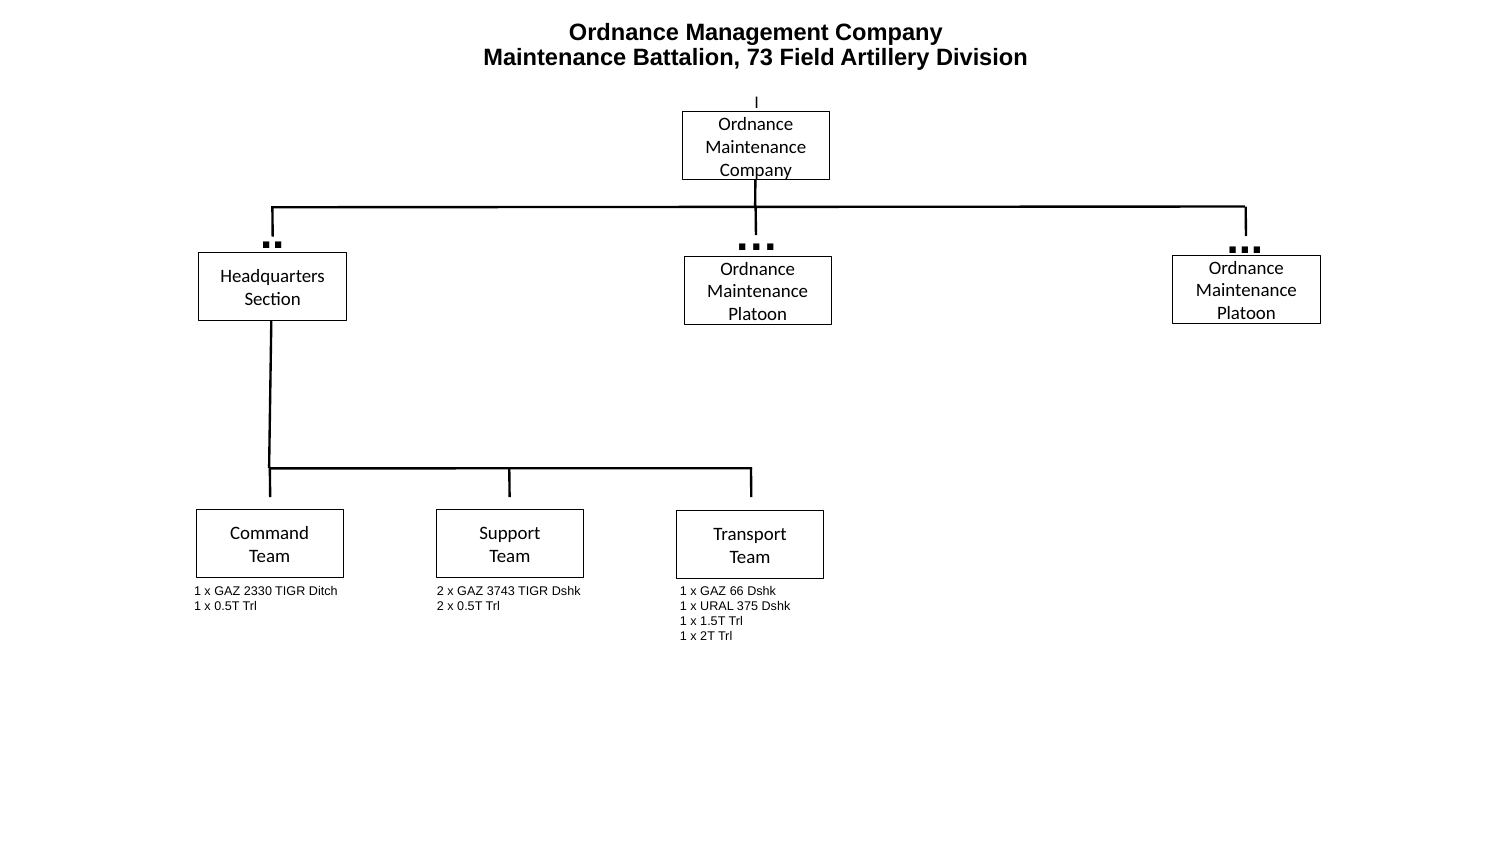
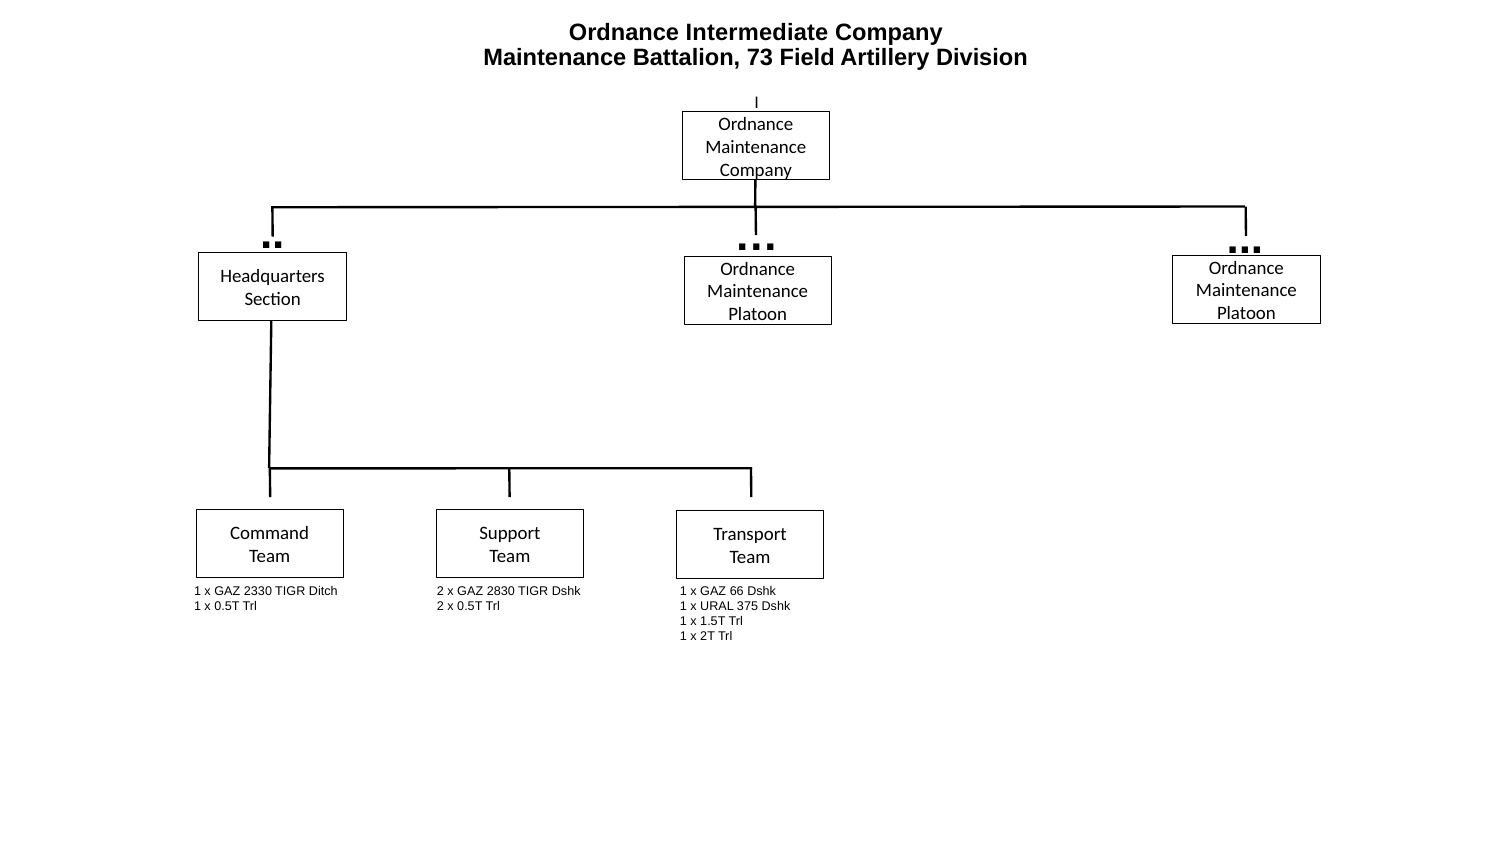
Management: Management -> Intermediate
3743: 3743 -> 2830
